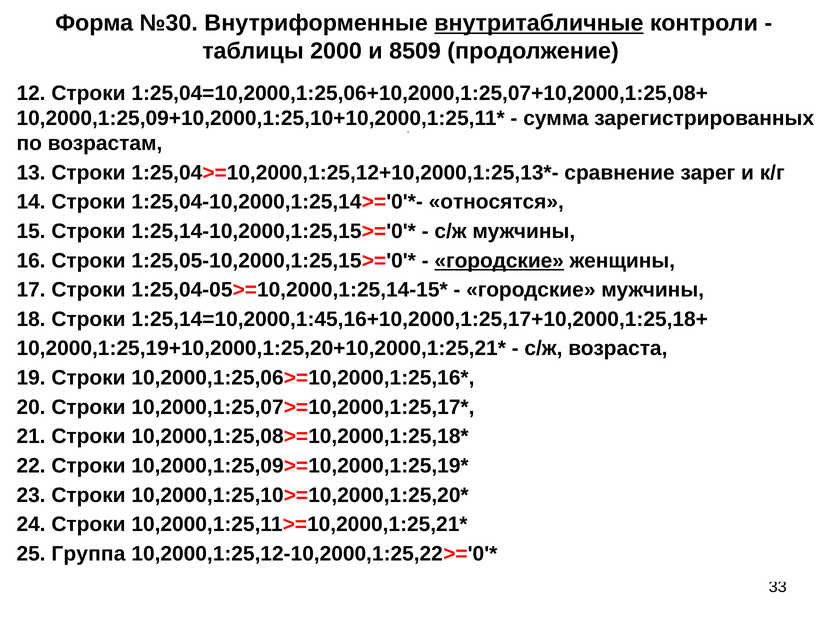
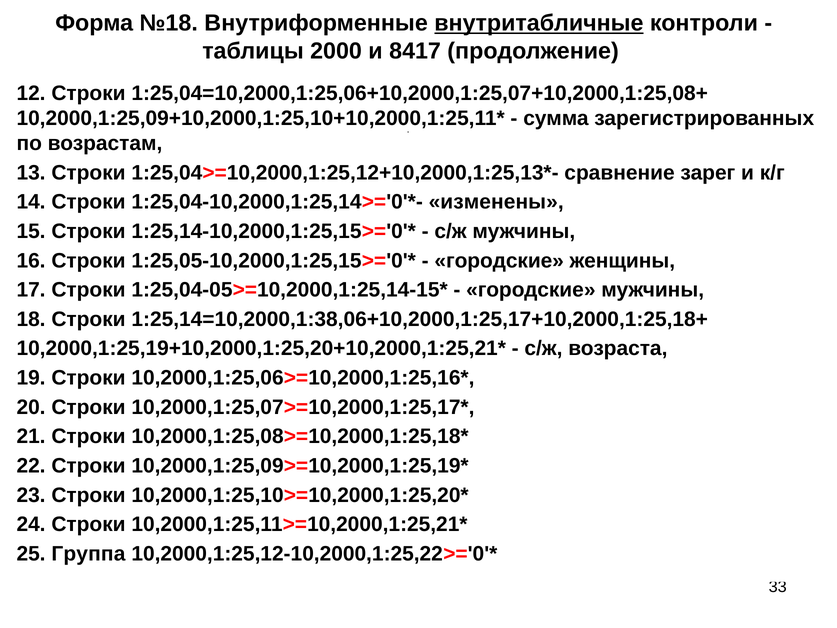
№30: №30 -> №18
8509: 8509 -> 8417
относятся: относятся -> изменены
городские at (499, 261) underline: present -> none
1:25,14=10,2000,1:45,16+10,2000,1:25,17+10,2000,1:25,18+: 1:25,14=10,2000,1:45,16+10,2000,1:25,17+10,2000,1:25,18+ -> 1:25,14=10,2000,1:38,06+10,2000,1:25,17+10,2000,1:25,18+
